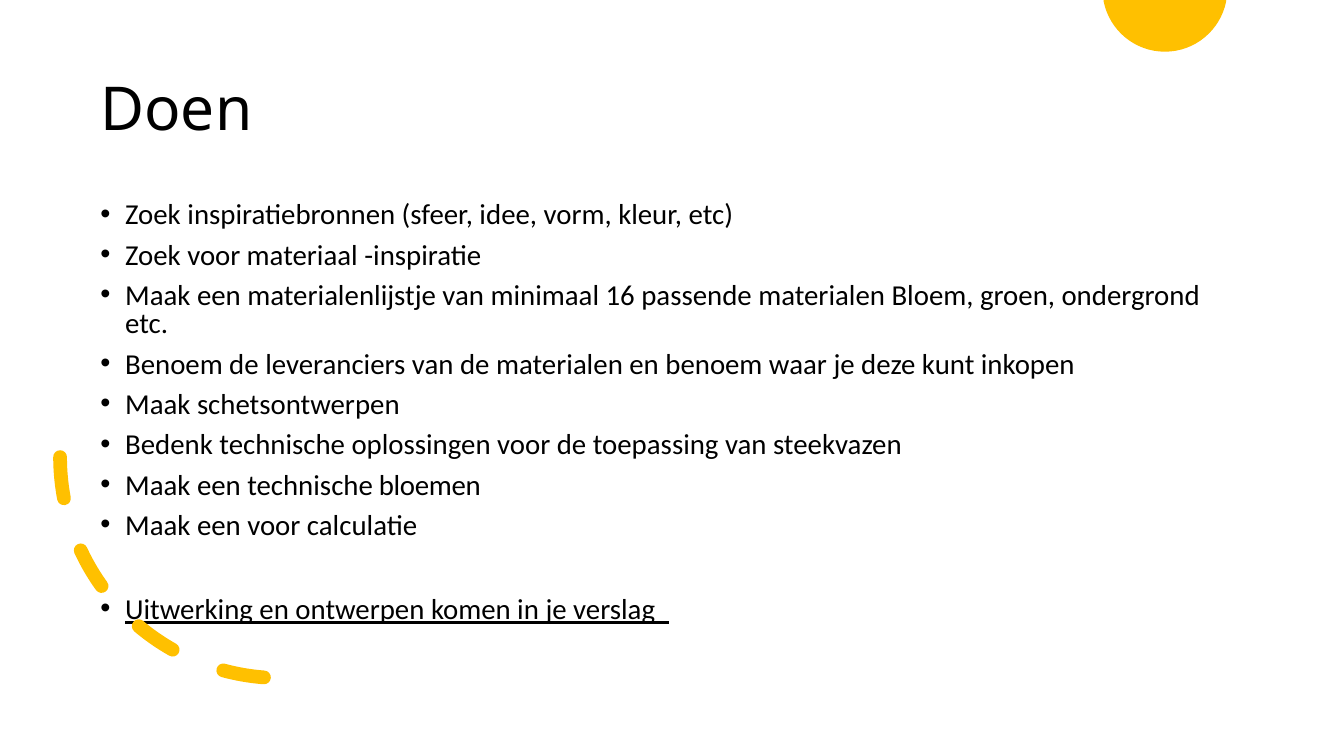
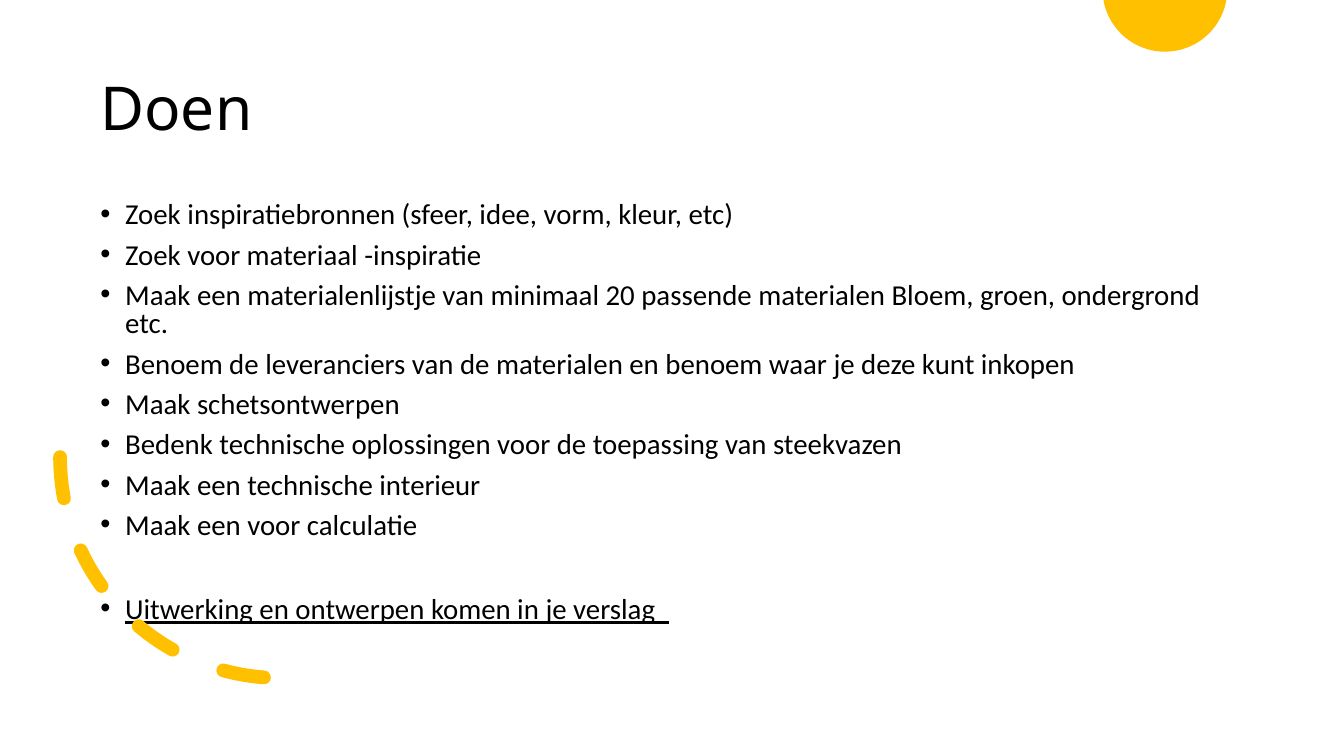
16: 16 -> 20
bloemen: bloemen -> interieur
